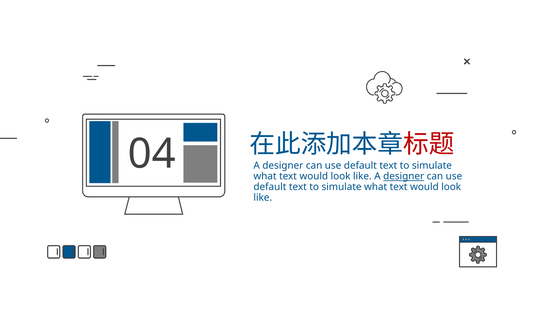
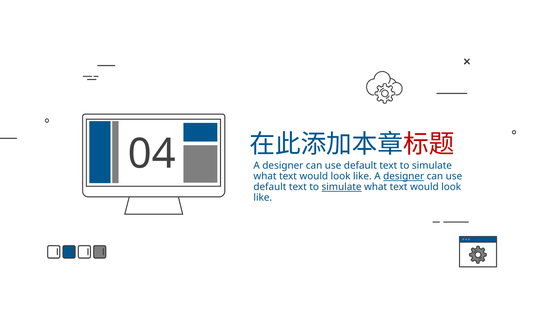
simulate at (342, 187) underline: none -> present
